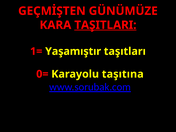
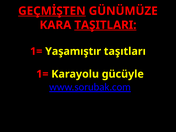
GEÇMİŞTEN underline: none -> present
0= at (42, 74): 0= -> 1=
taşıtına: taşıtına -> gücüyle
